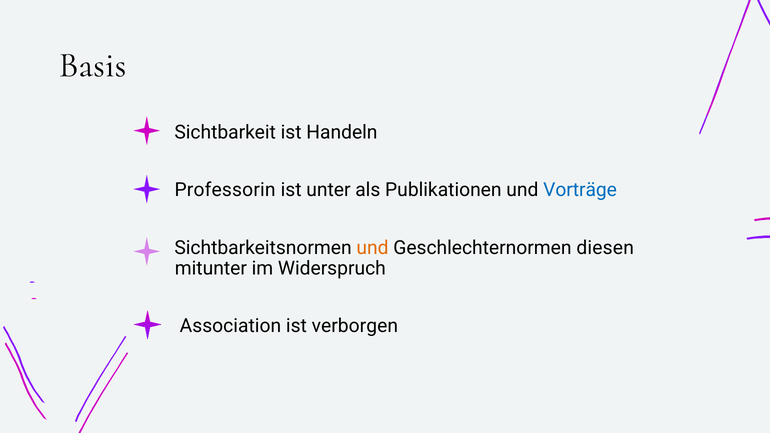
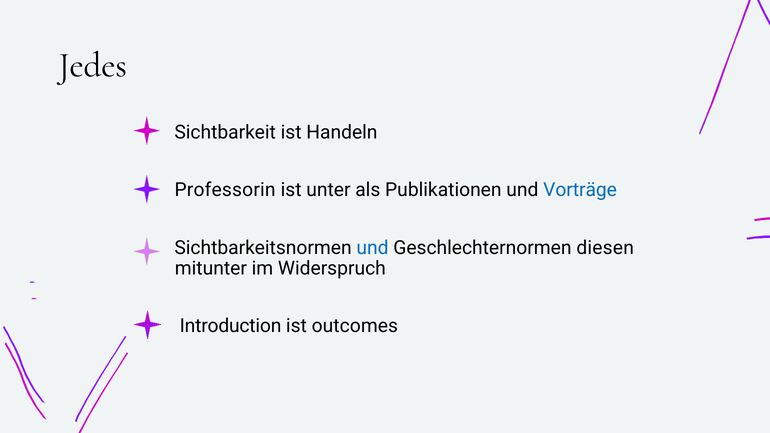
Basis: Basis -> Jedes
und at (372, 248) colour: orange -> blue
Association: Association -> Introduction
verborgen: verborgen -> outcomes
